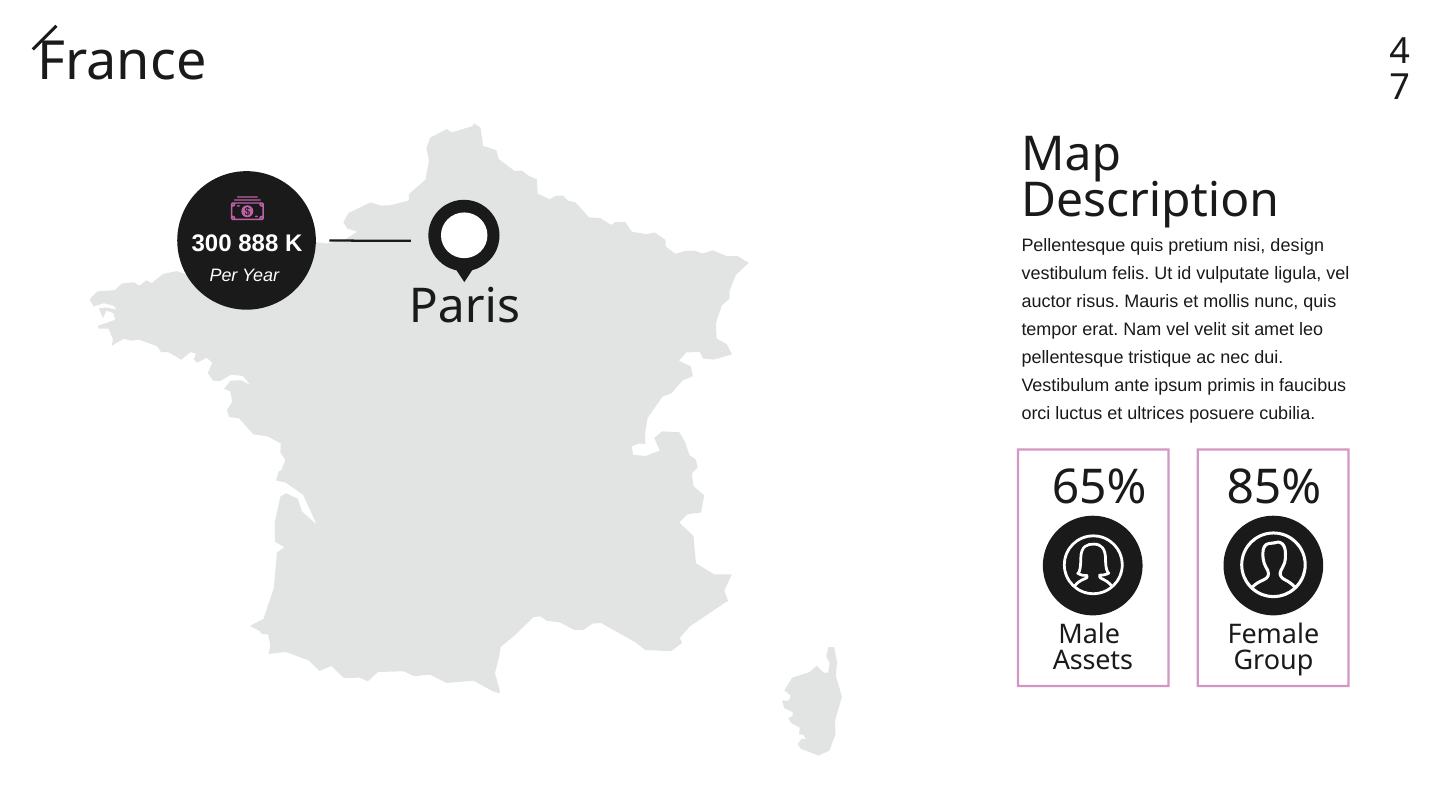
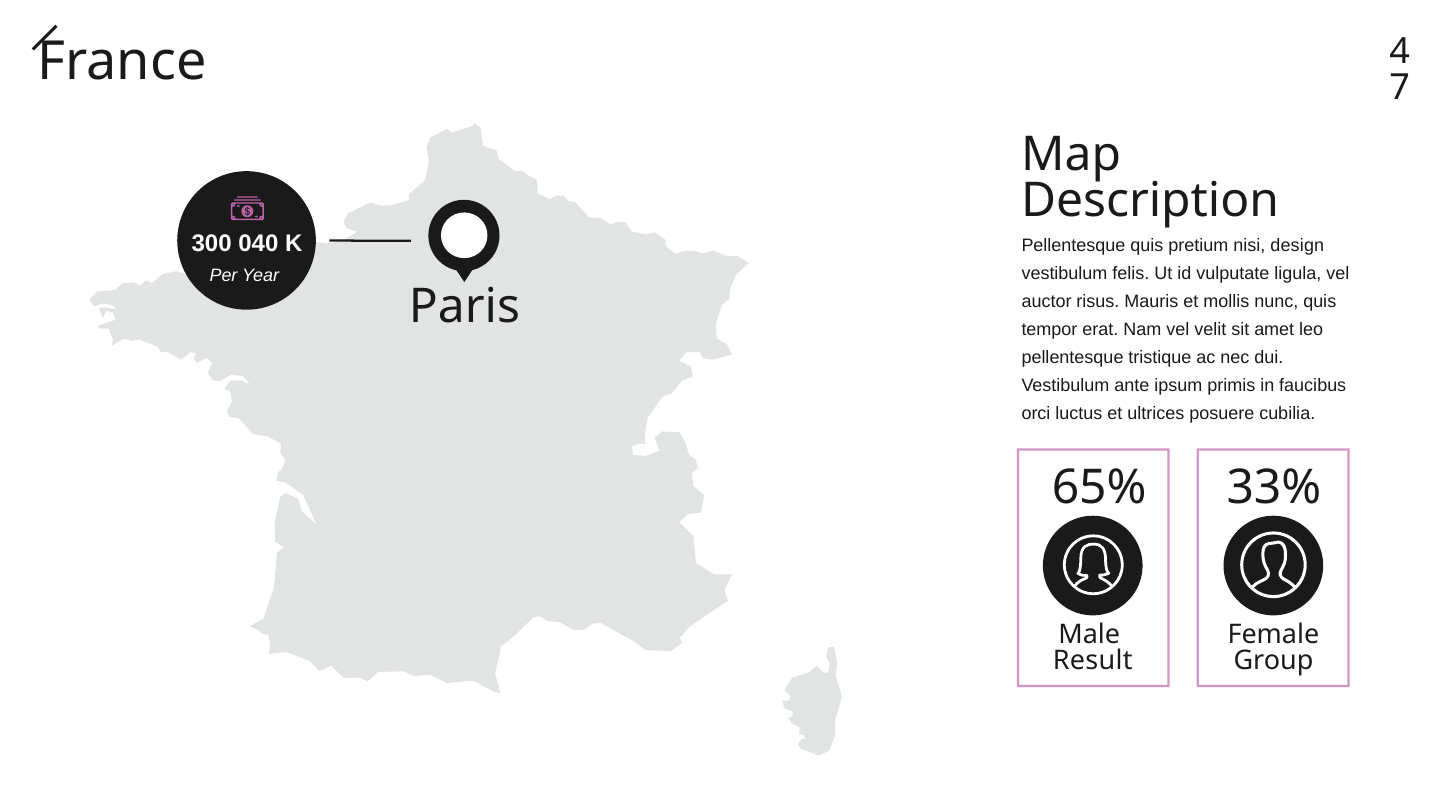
888: 888 -> 040
85%: 85% -> 33%
Assets: Assets -> Result
